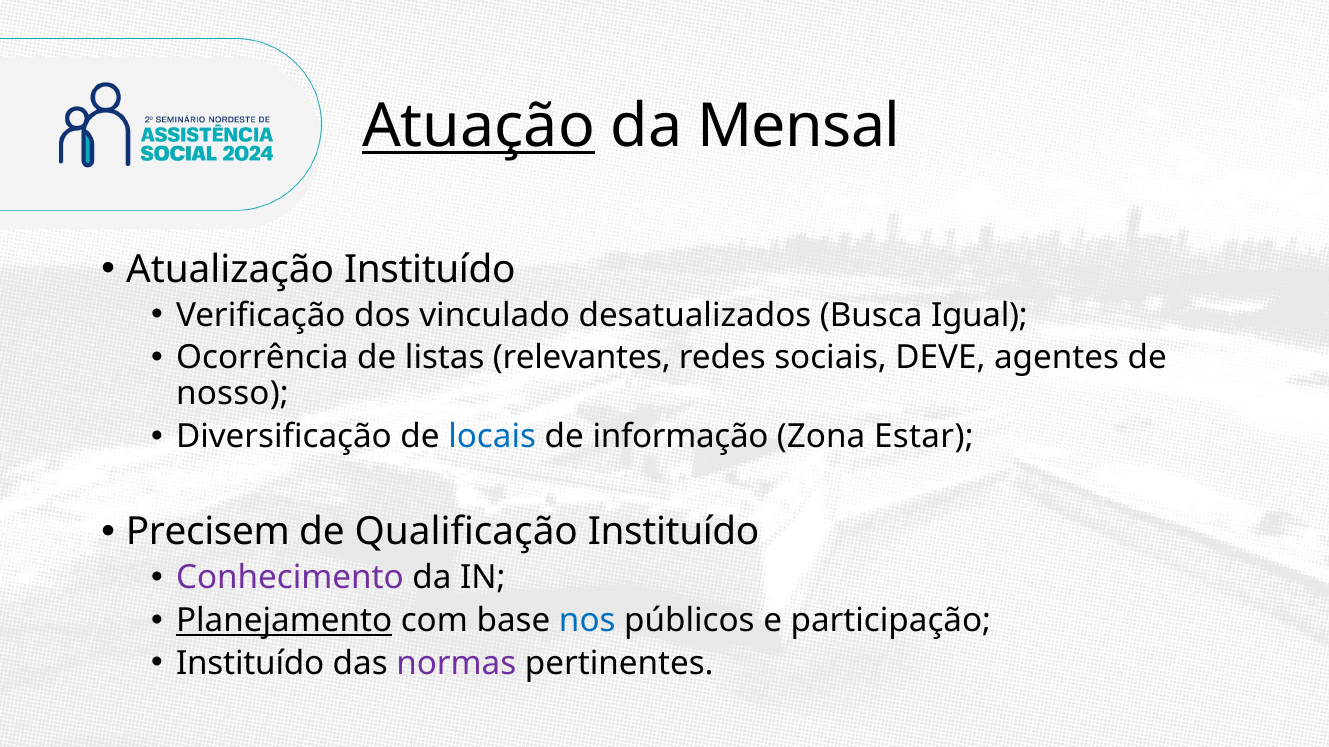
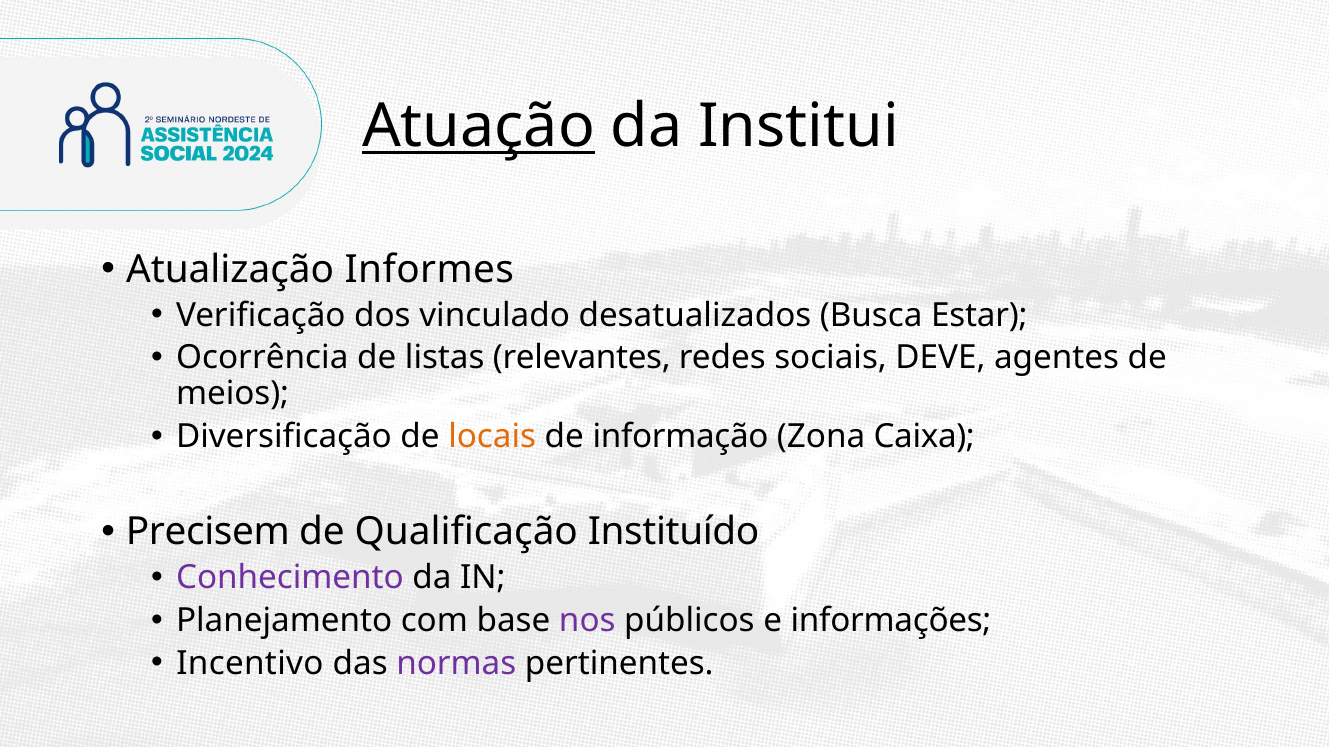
Mensal: Mensal -> Institui
Atualização Instituído: Instituído -> Informes
Igual: Igual -> Estar
nosso: nosso -> meios
locais colour: blue -> orange
Estar: Estar -> Caixa
Planejamento underline: present -> none
nos colour: blue -> purple
participação: participação -> informações
Instituído at (250, 664): Instituído -> Incentivo
